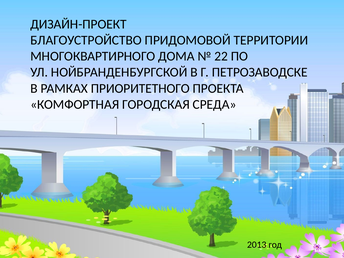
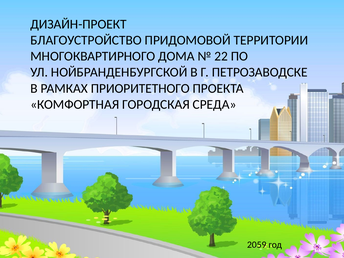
2013: 2013 -> 2059
